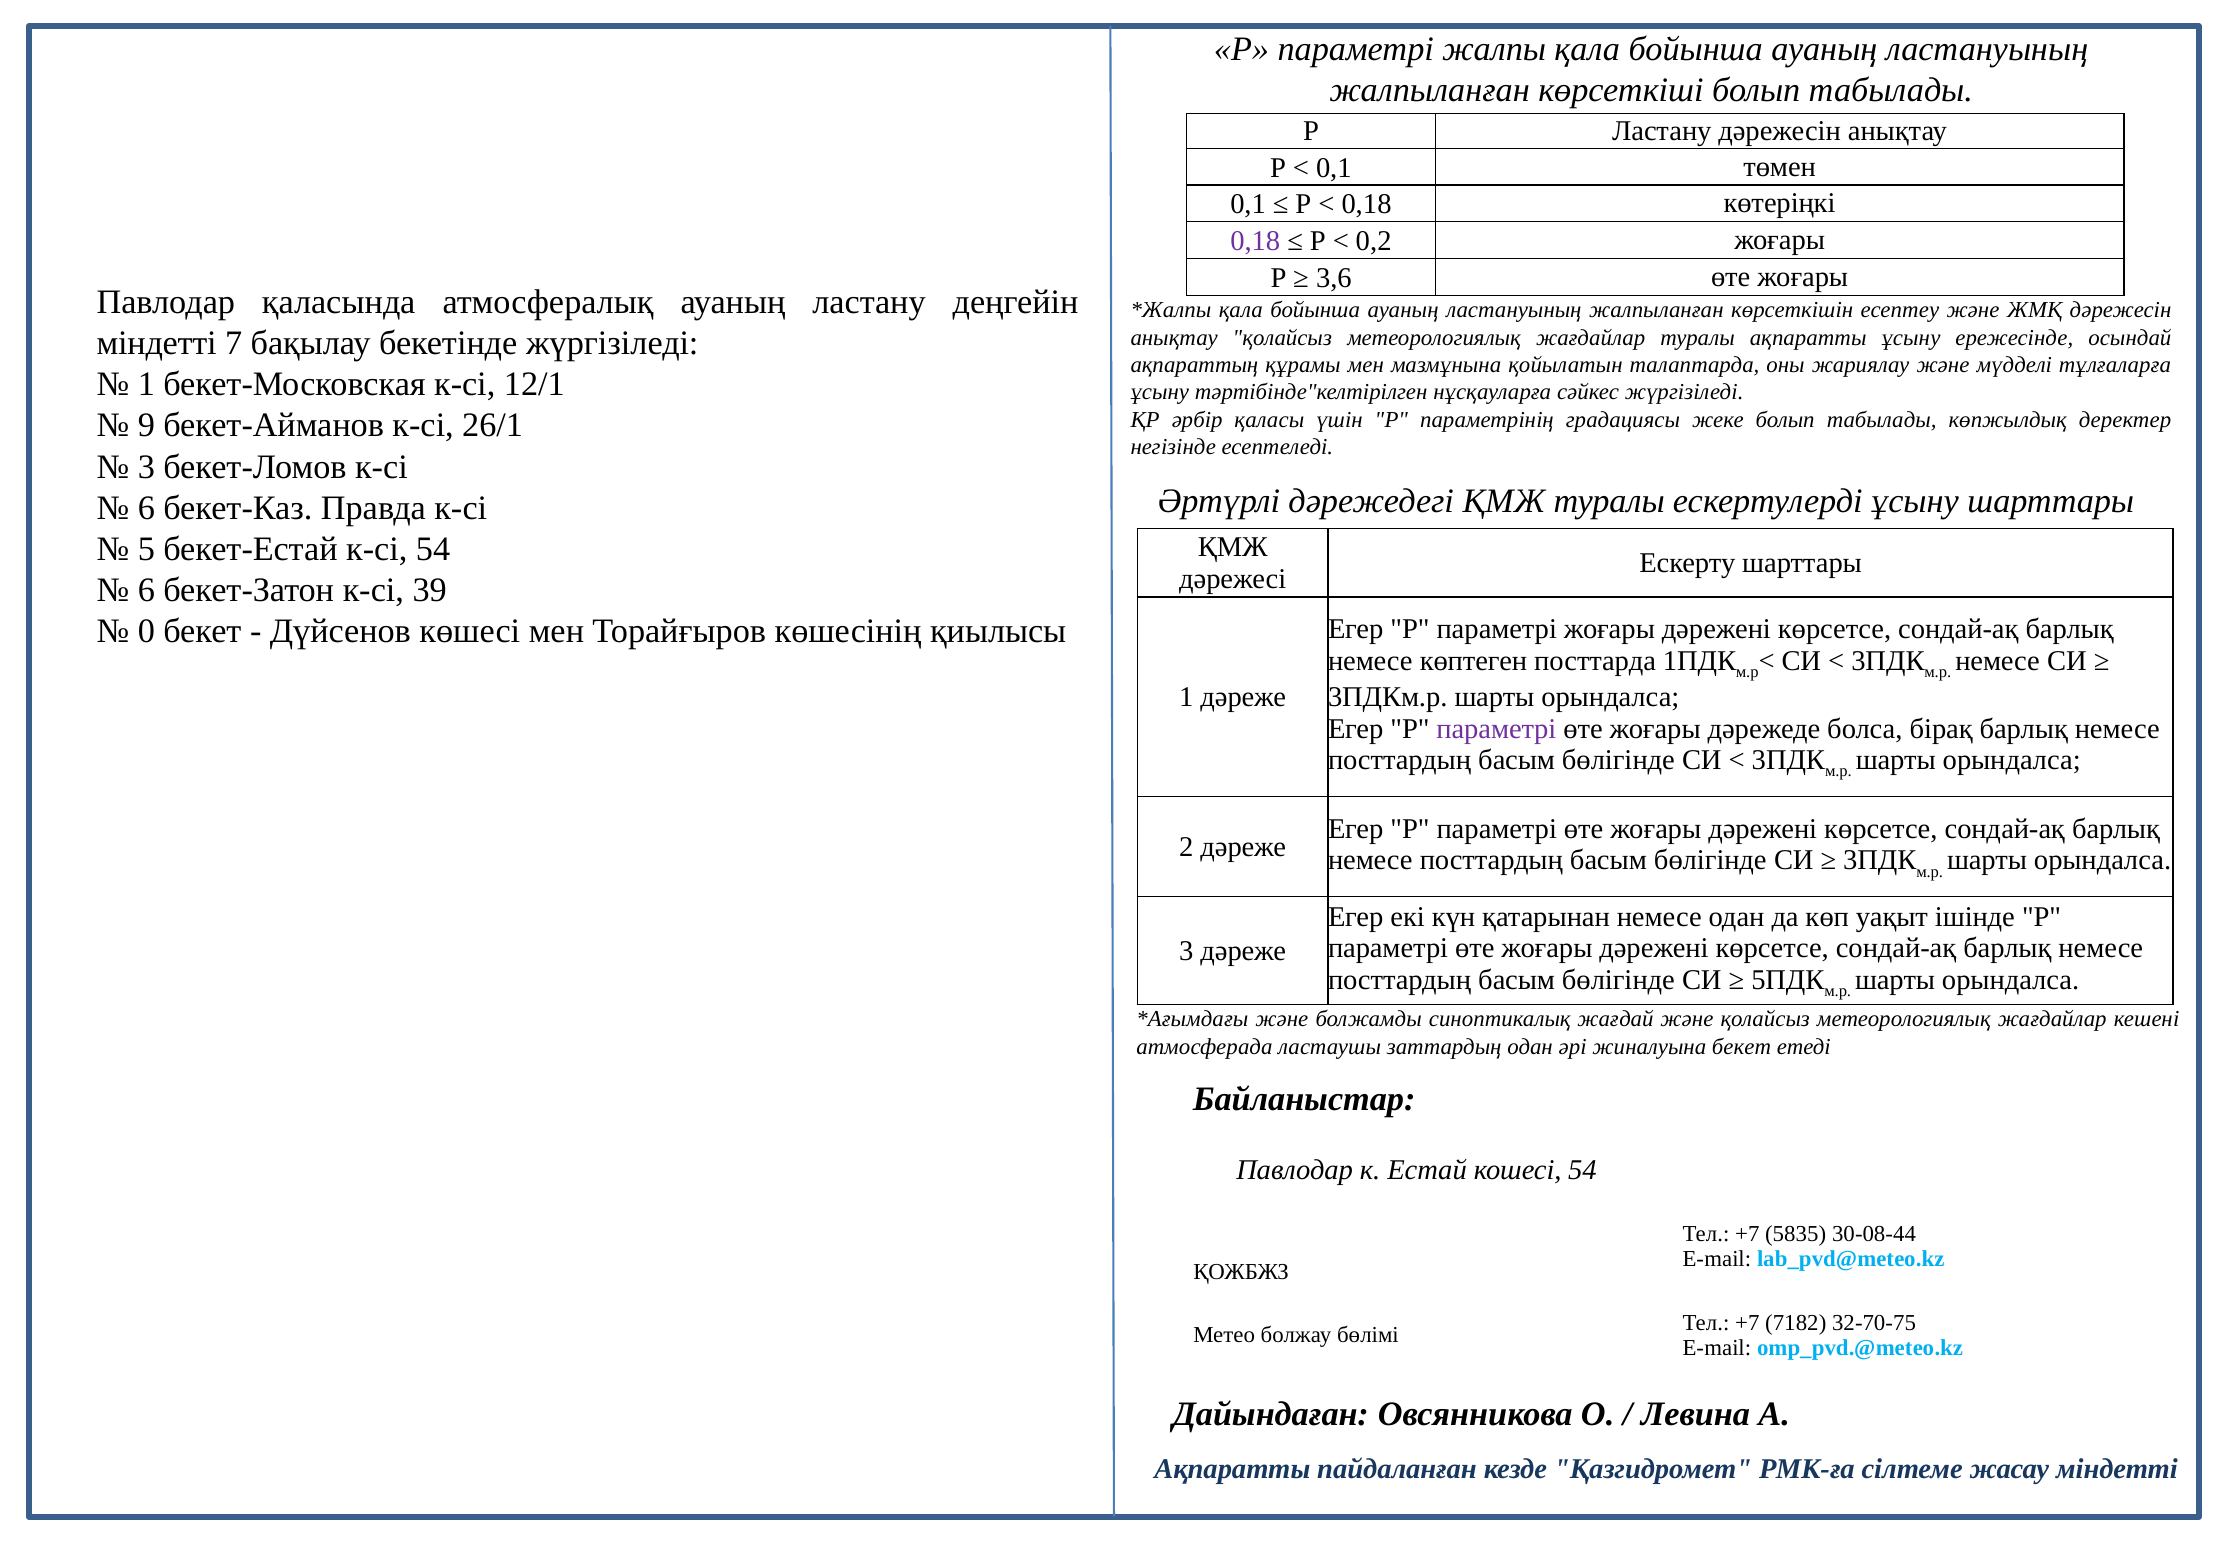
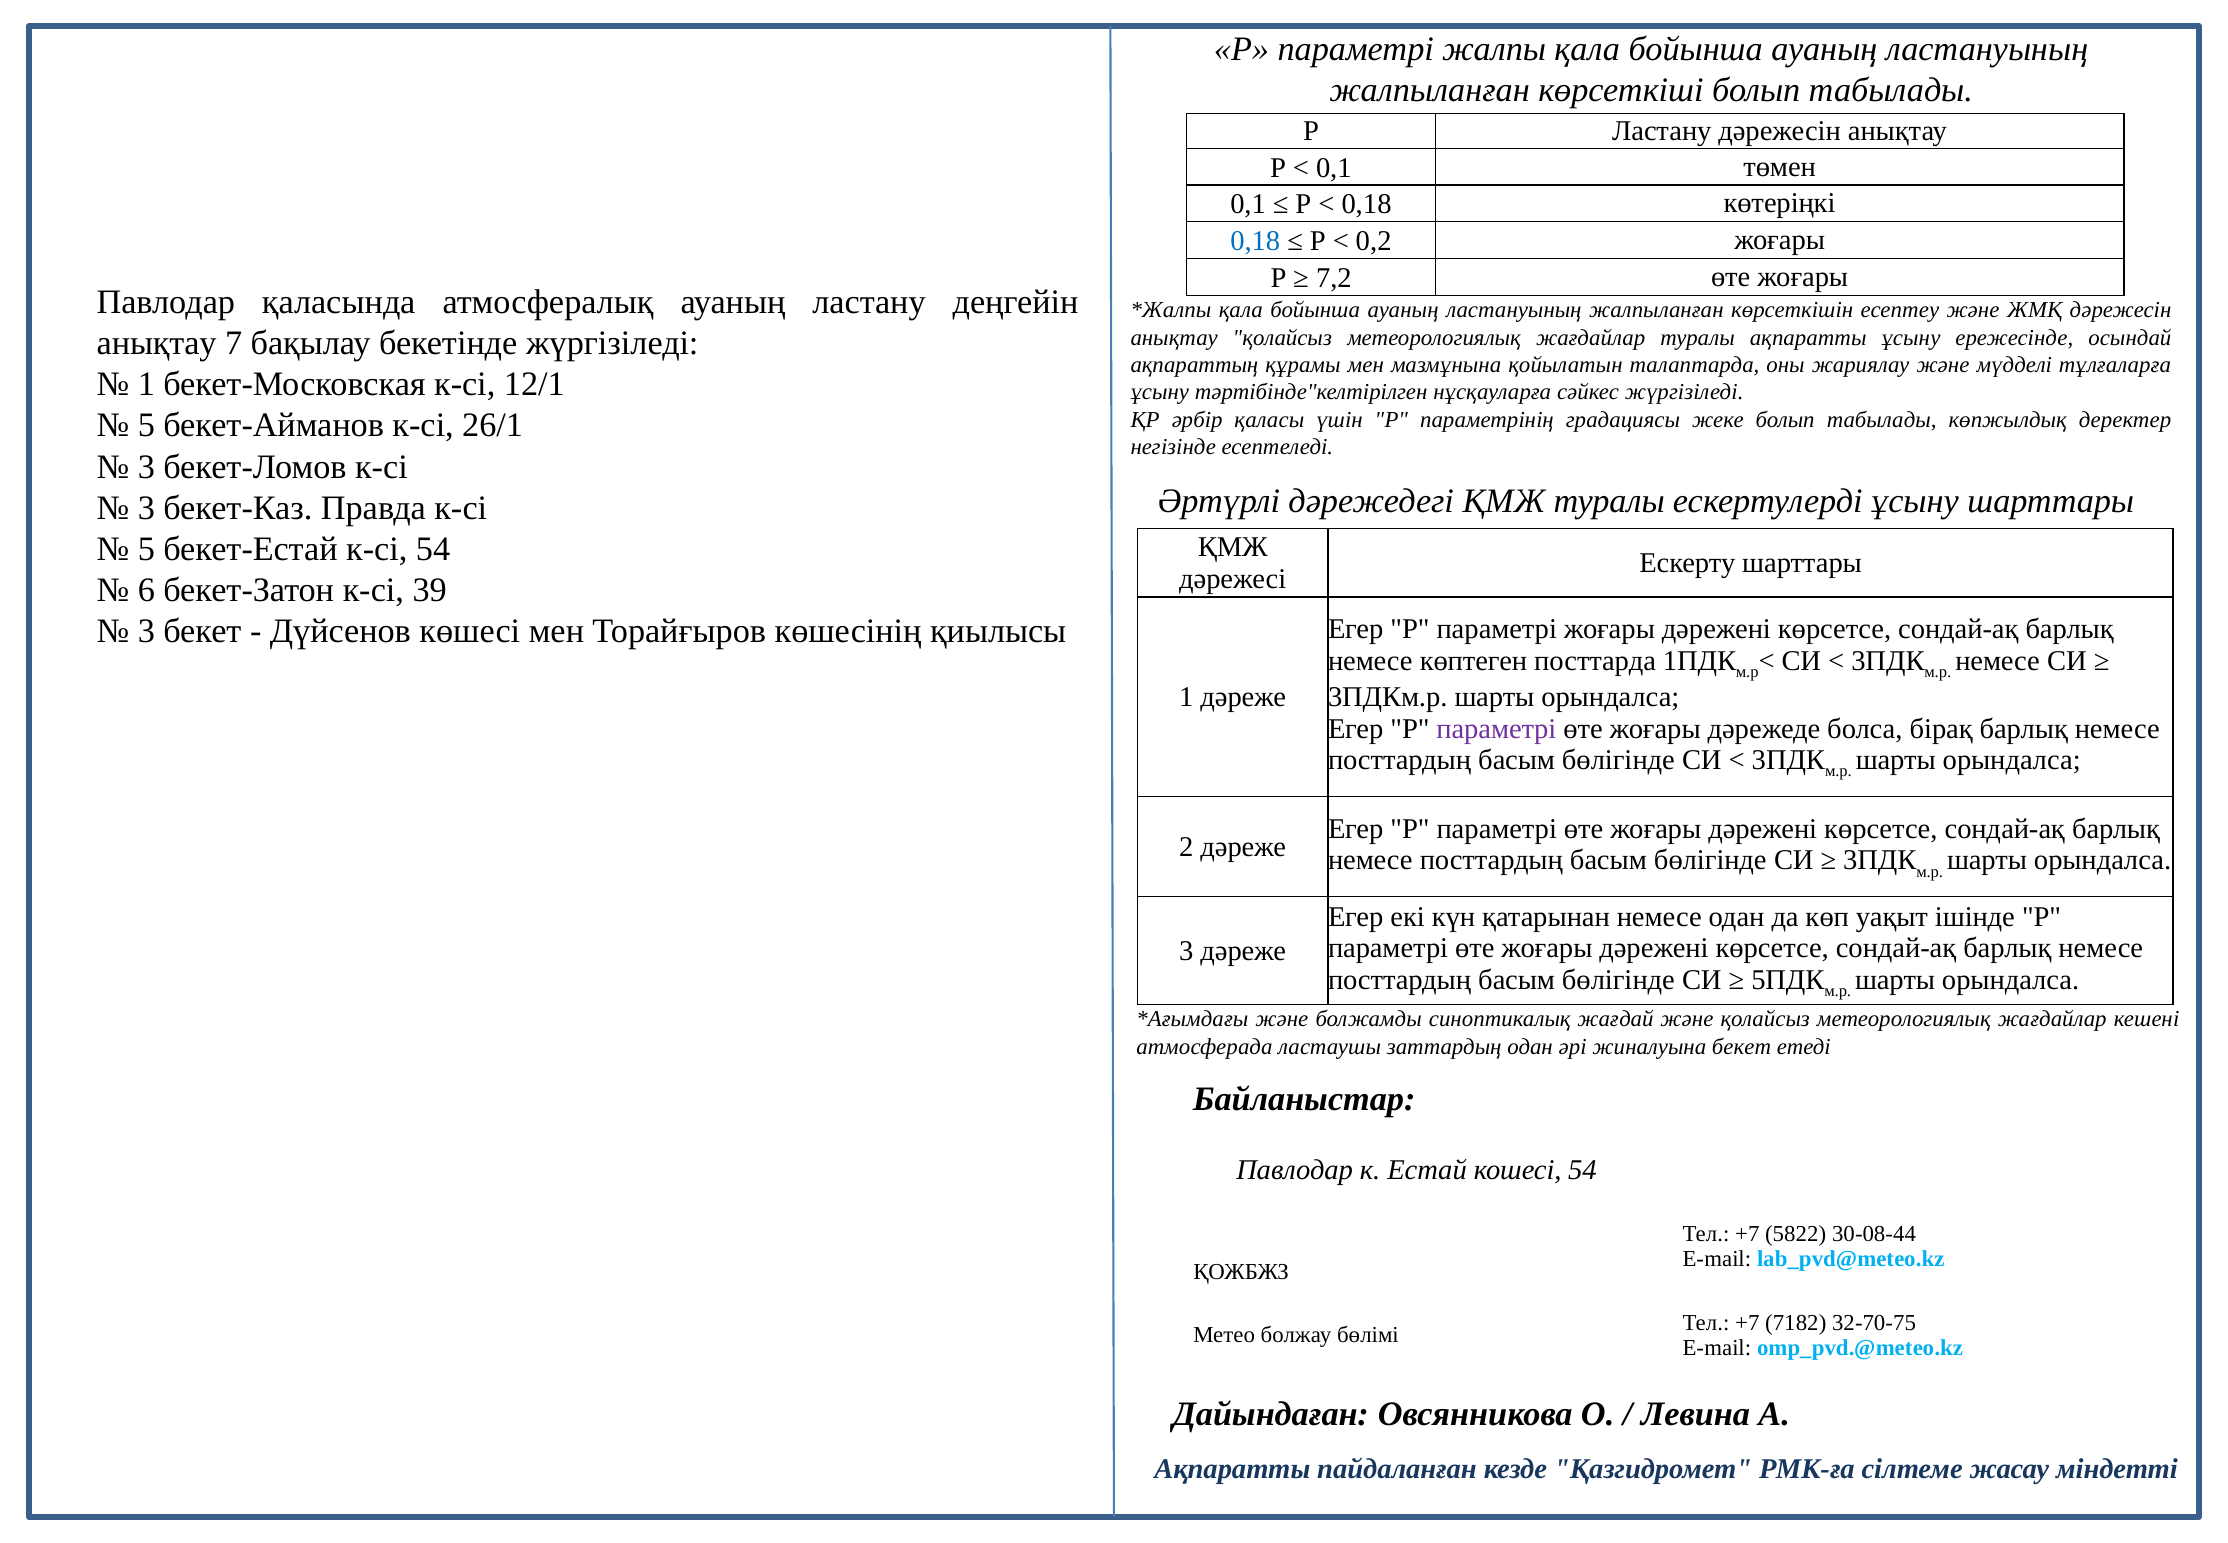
0,18 at (1255, 241) colour: purple -> blue
3,6: 3,6 -> 7,2
міндетті at (157, 343): міндетті -> анықтау
9 at (146, 426): 9 -> 5
6 at (146, 508): 6 -> 3
0 at (146, 631): 0 -> 3
5835: 5835 -> 5822
